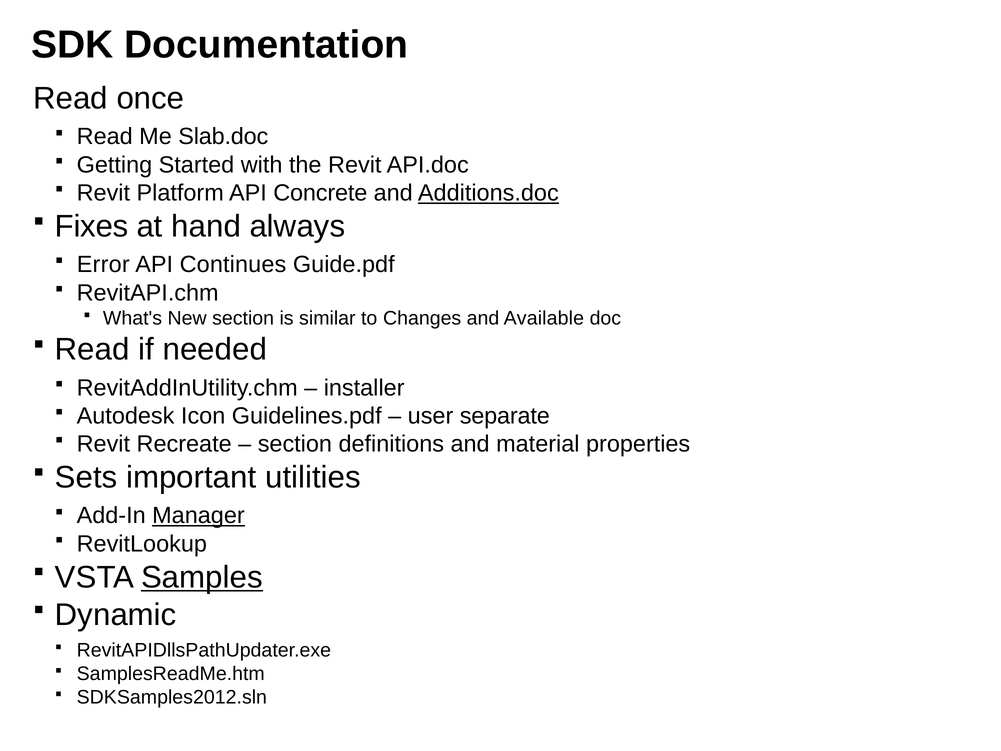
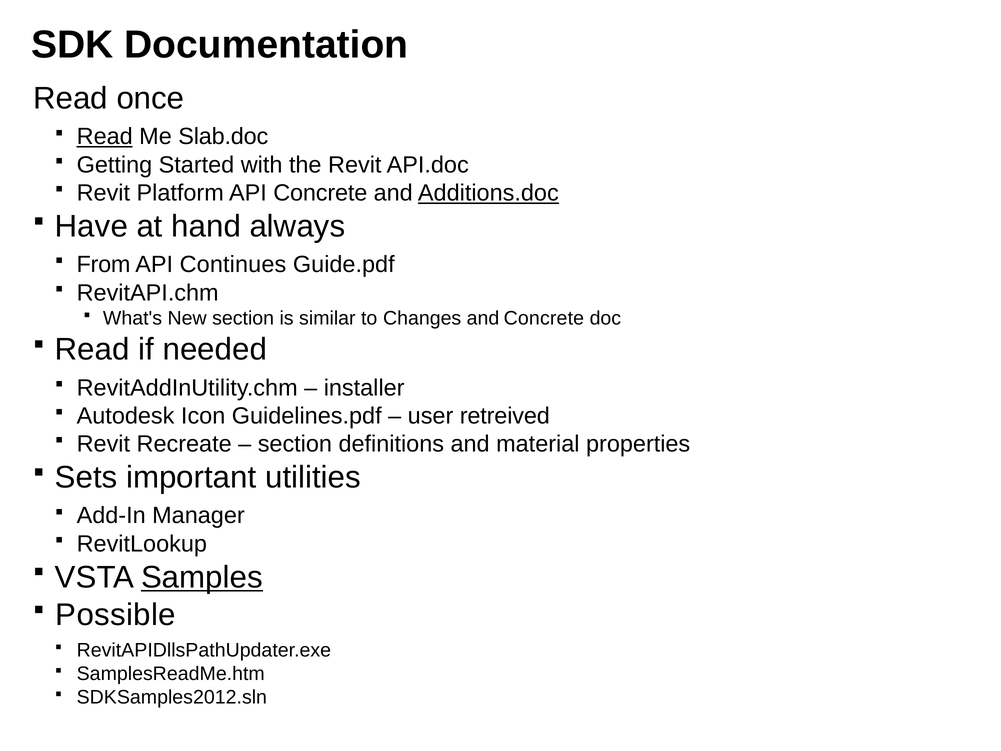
Read at (105, 137) underline: none -> present
Fixes: Fixes -> Have
Error: Error -> From
and Available: Available -> Concrete
separate: separate -> retreived
Manager underline: present -> none
Dynamic: Dynamic -> Possible
